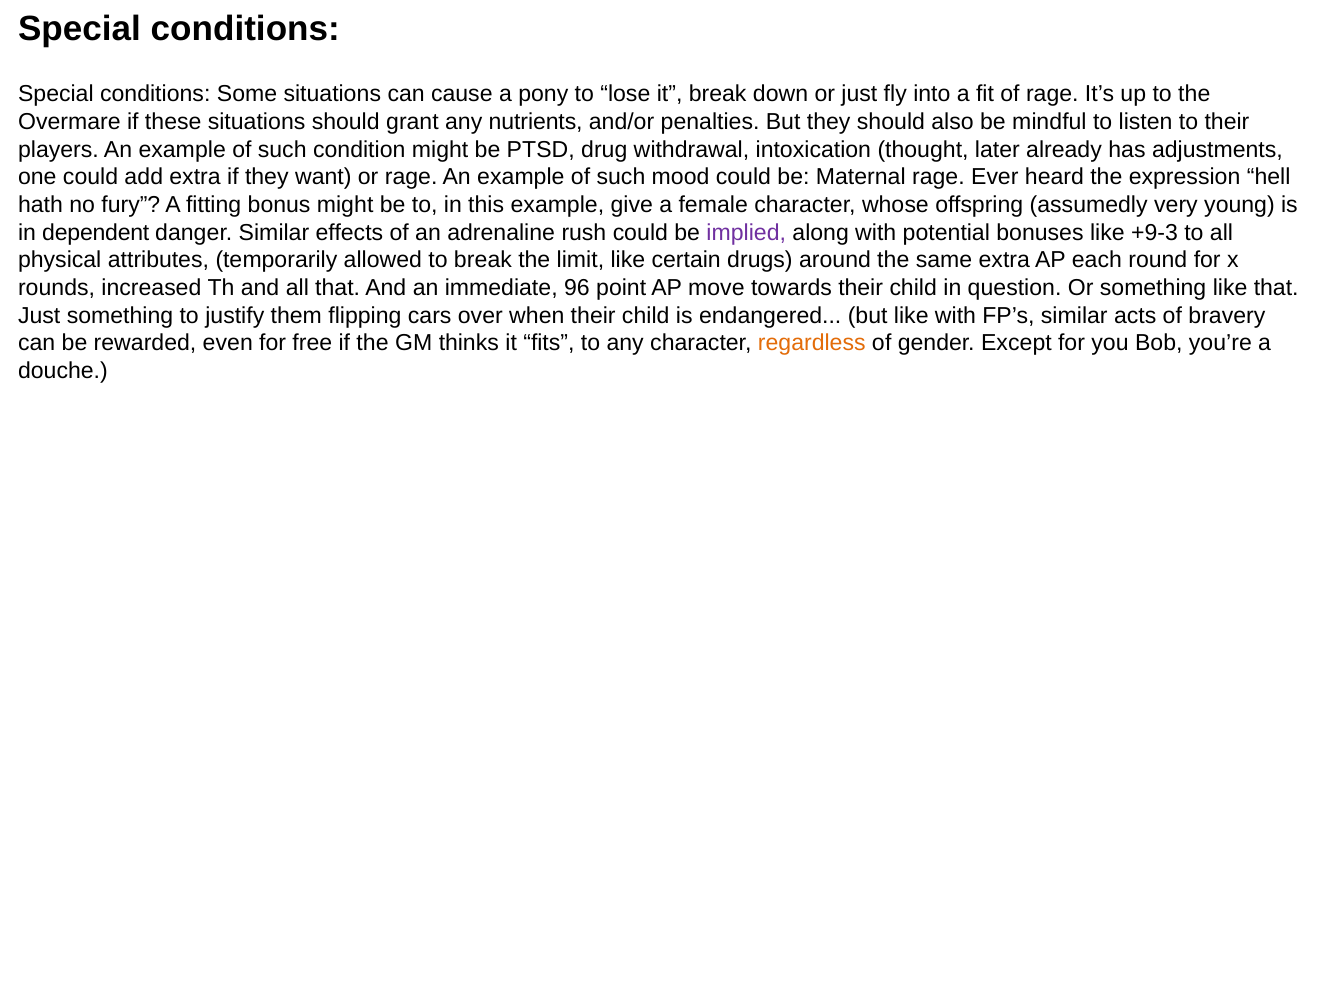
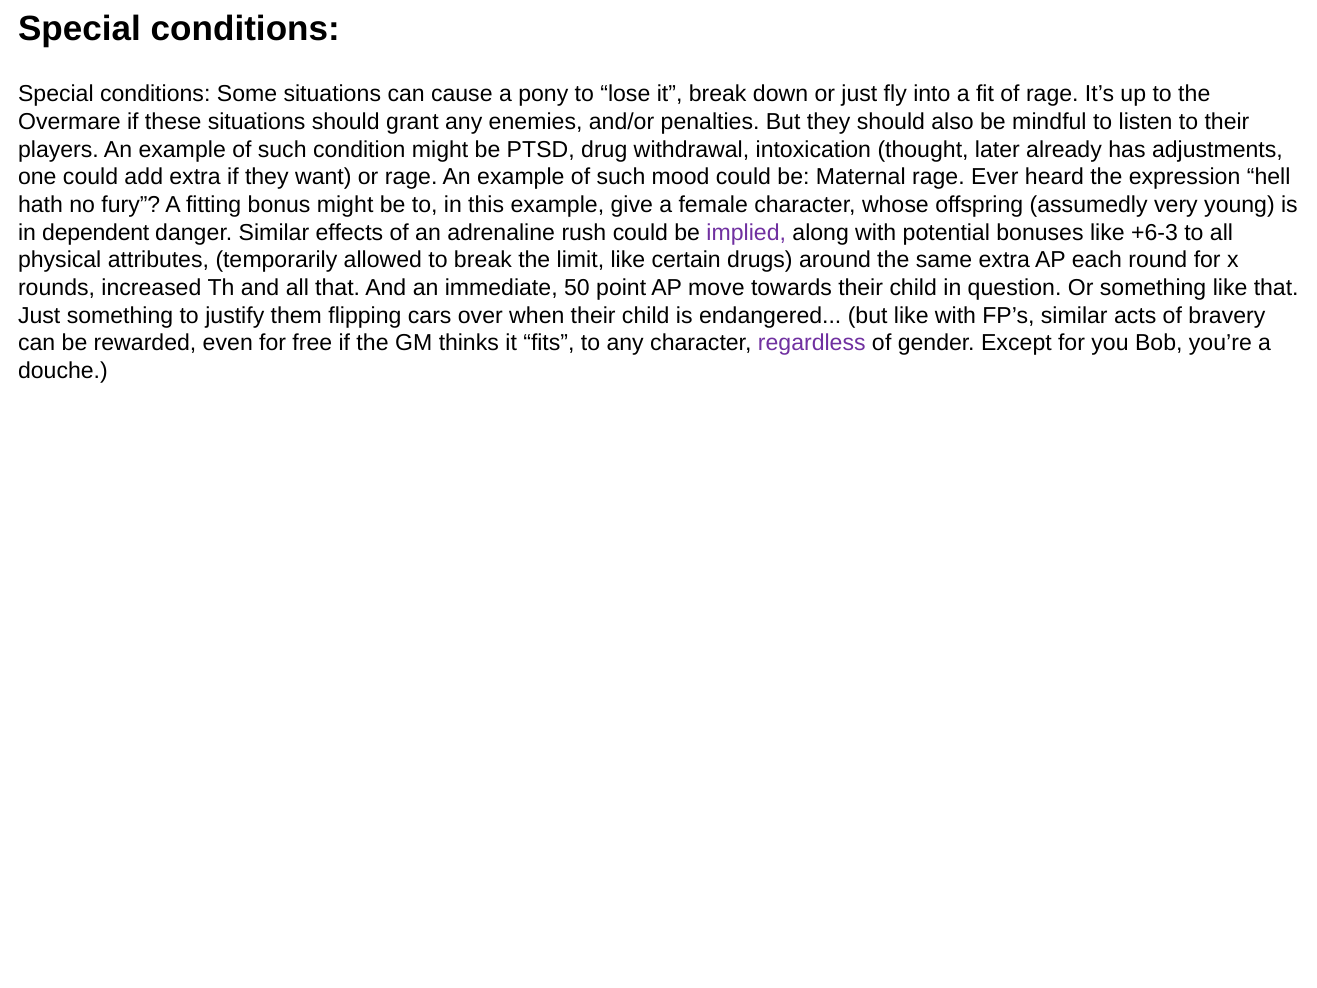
nutrients: nutrients -> enemies
+9-3: +9-3 -> +6-3
96: 96 -> 50
regardless colour: orange -> purple
